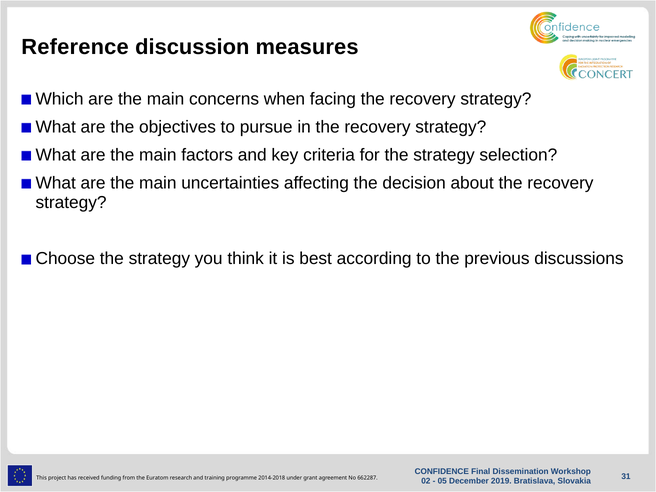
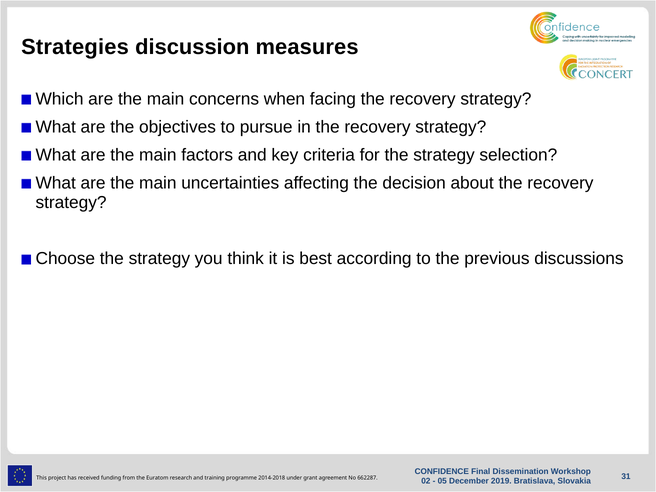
Reference: Reference -> Strategies
